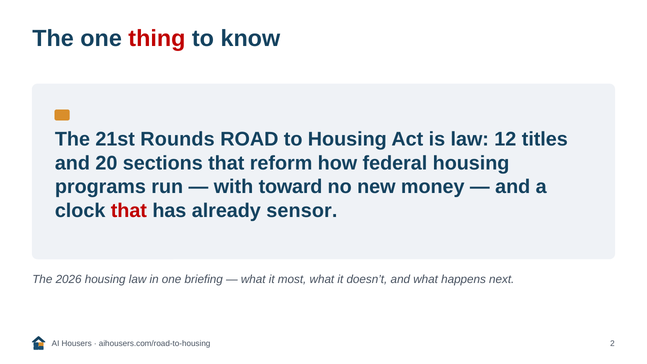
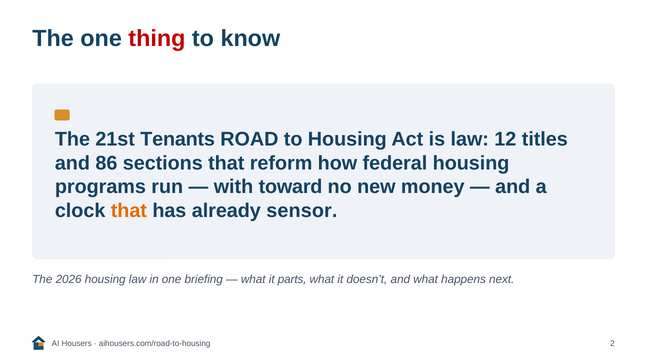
Rounds: Rounds -> Tenants
20: 20 -> 86
that at (129, 211) colour: red -> orange
most: most -> parts
